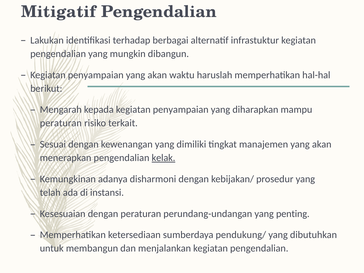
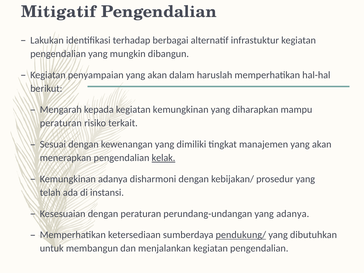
waktu: waktu -> dalam
kepada kegiatan penyampaian: penyampaian -> kemungkinan
yang penting: penting -> adanya
pendukung/ underline: none -> present
